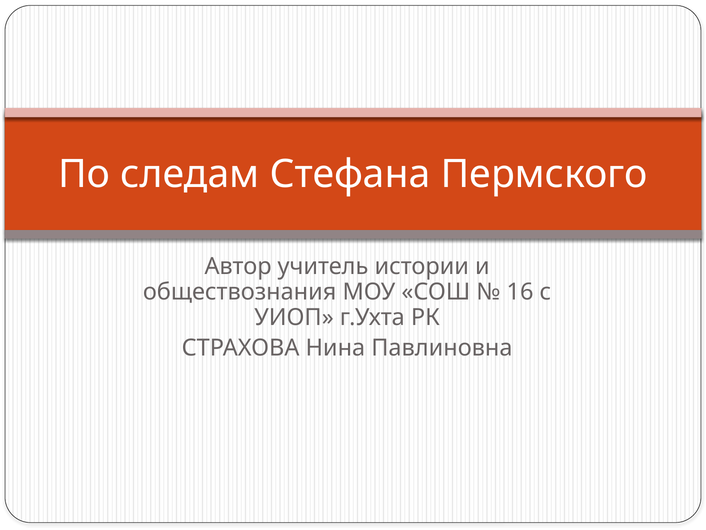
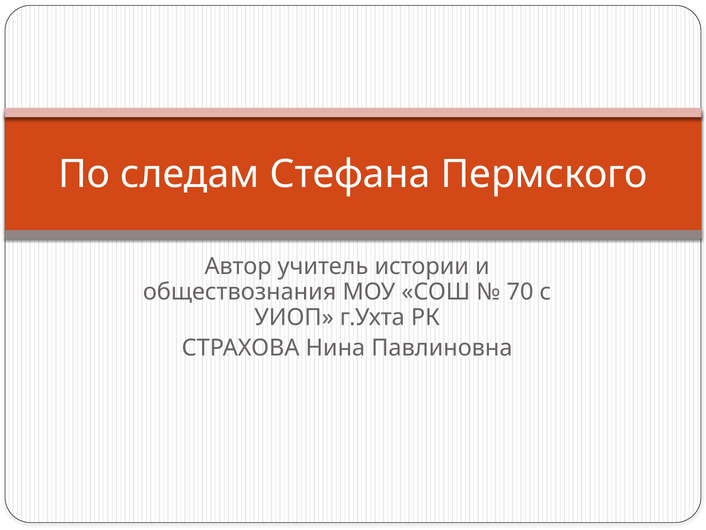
16: 16 -> 70
